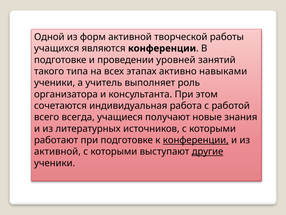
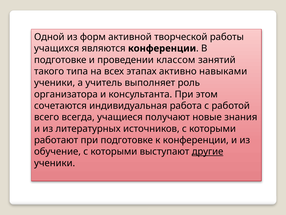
уровней: уровней -> классом
конференции at (196, 140) underline: present -> none
активной at (57, 151): активной -> обучение
